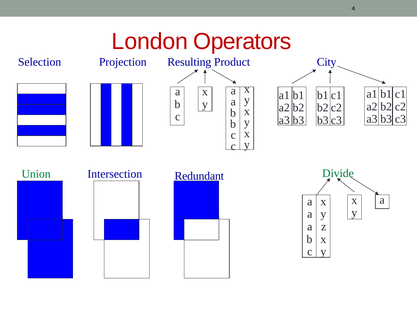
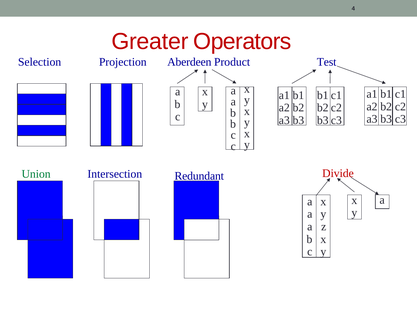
London: London -> Greater
Resulting: Resulting -> Aberdeen
City: City -> Test
Divide colour: green -> red
